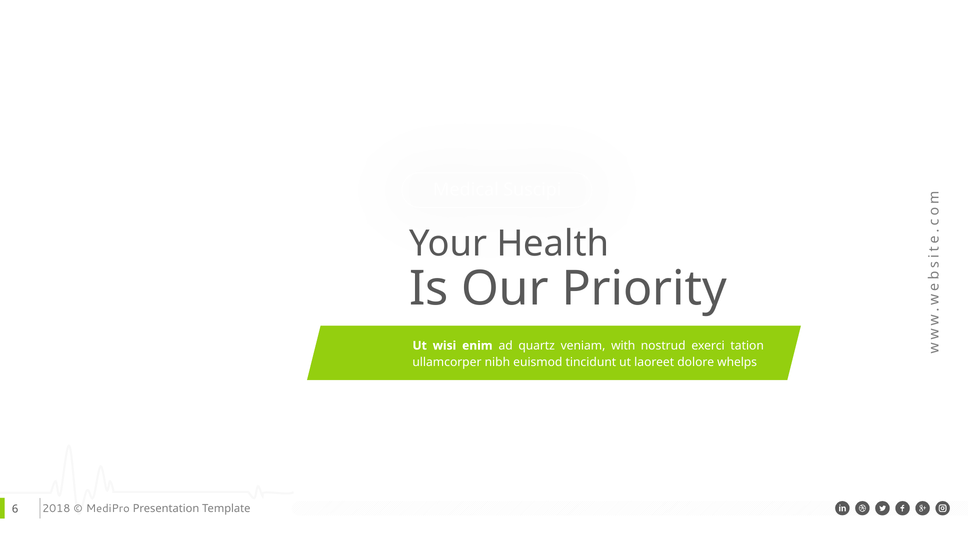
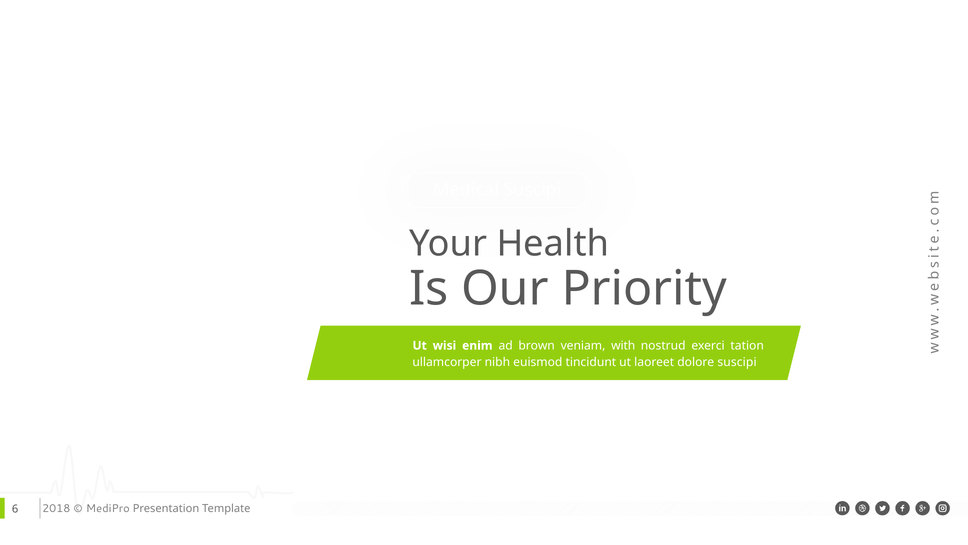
quartz: quartz -> brown
dolore whelps: whelps -> suscipi
